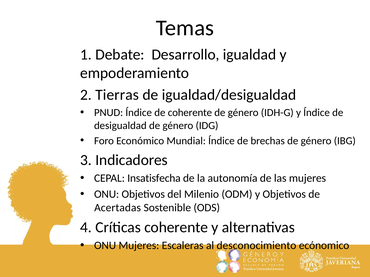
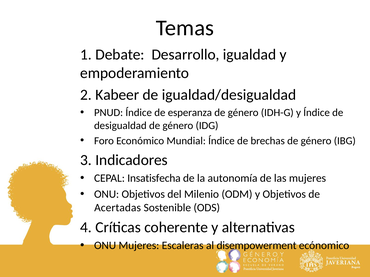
Tierras: Tierras -> Kabeer
de coherente: coherente -> esperanza
desconocimiento: desconocimiento -> disempowerment
